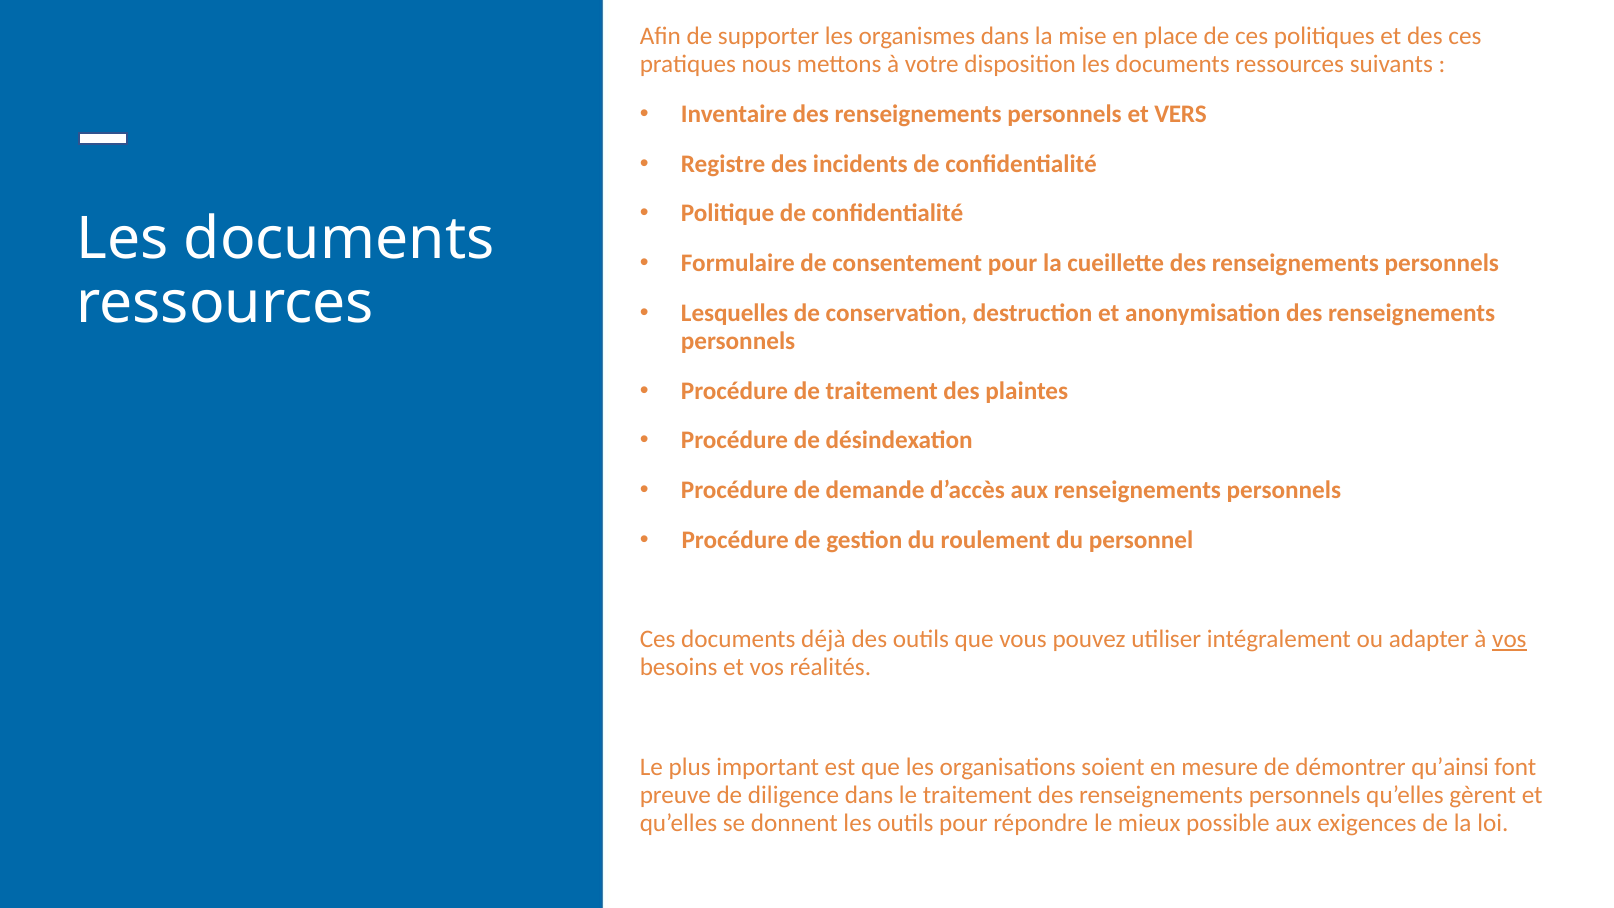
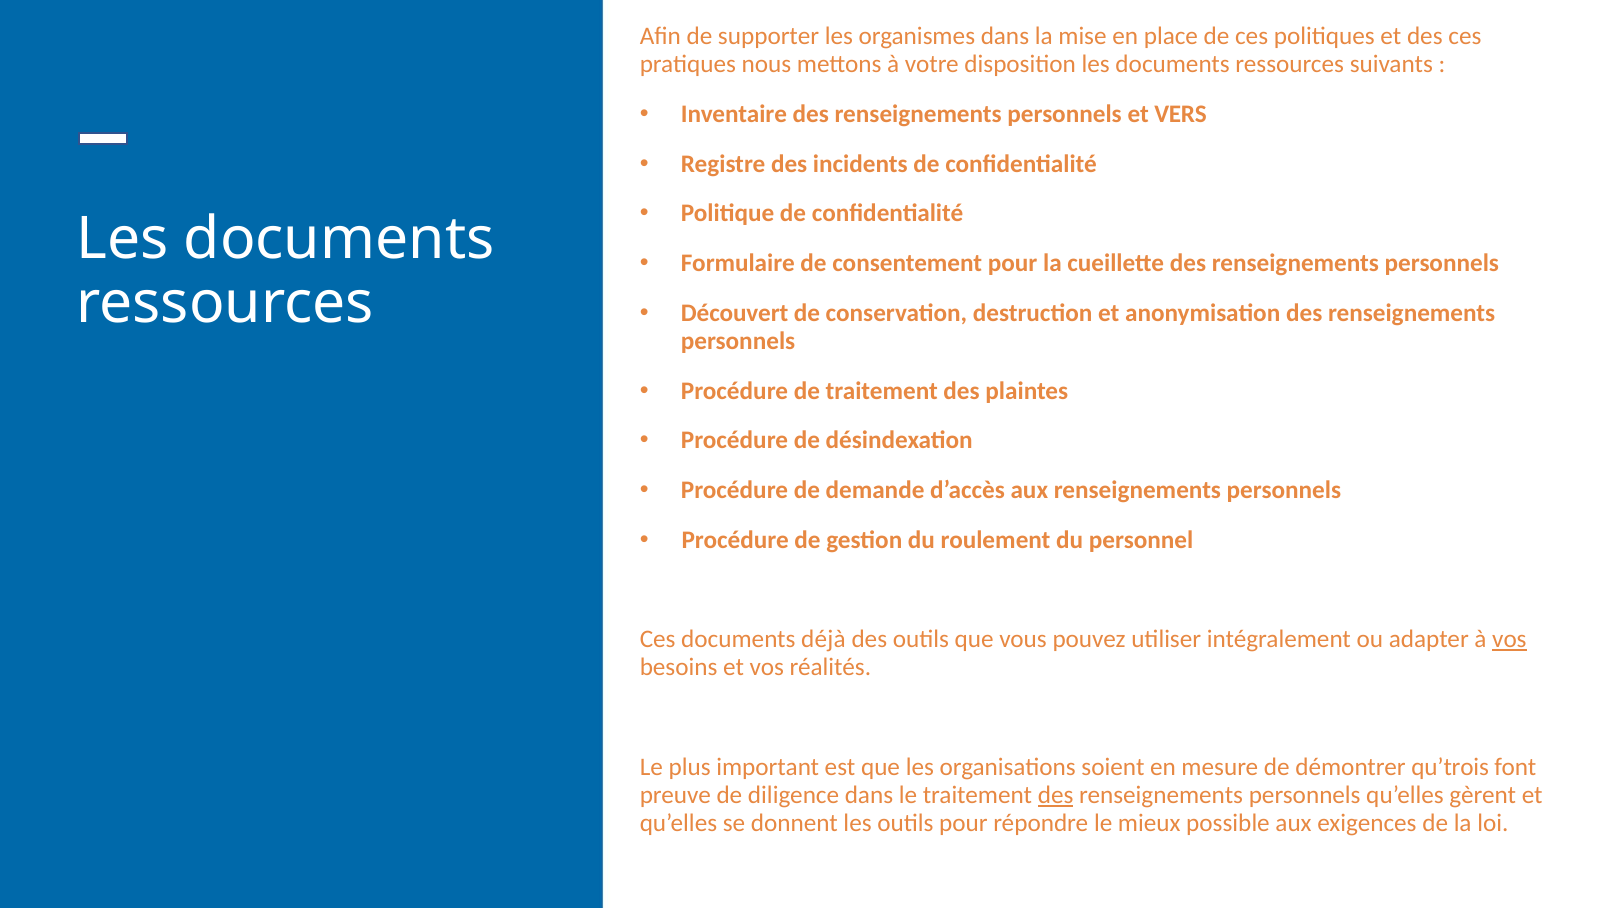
Lesquelles: Lesquelles -> Découvert
qu’ainsi: qu’ainsi -> qu’trois
des at (1056, 795) underline: none -> present
